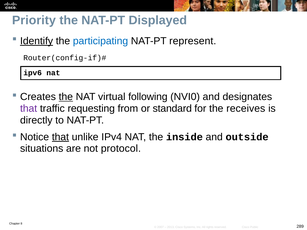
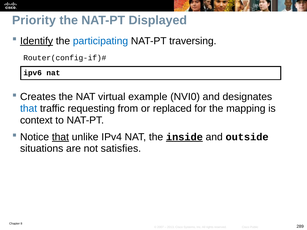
represent: represent -> traversing
the at (66, 97) underline: present -> none
following: following -> example
that at (29, 109) colour: purple -> blue
standard: standard -> replaced
receives: receives -> mapping
directly: directly -> context
inside underline: none -> present
protocol: protocol -> satisfies
